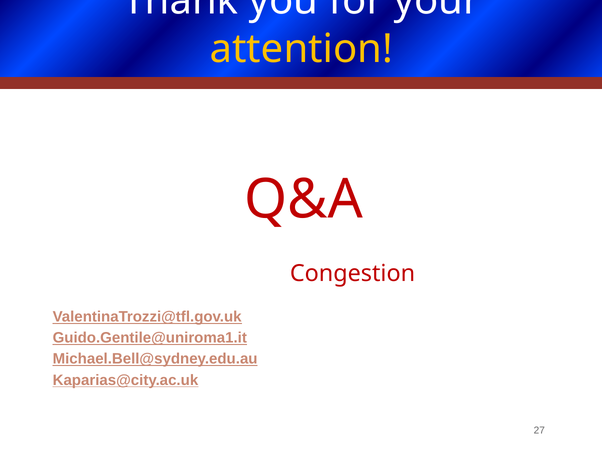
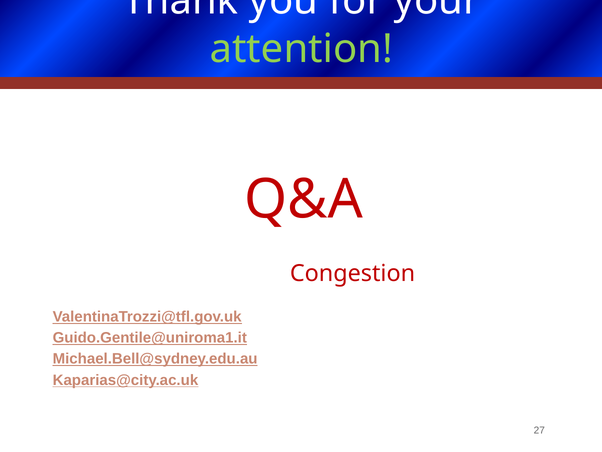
attention at (301, 49) colour: yellow -> light green
